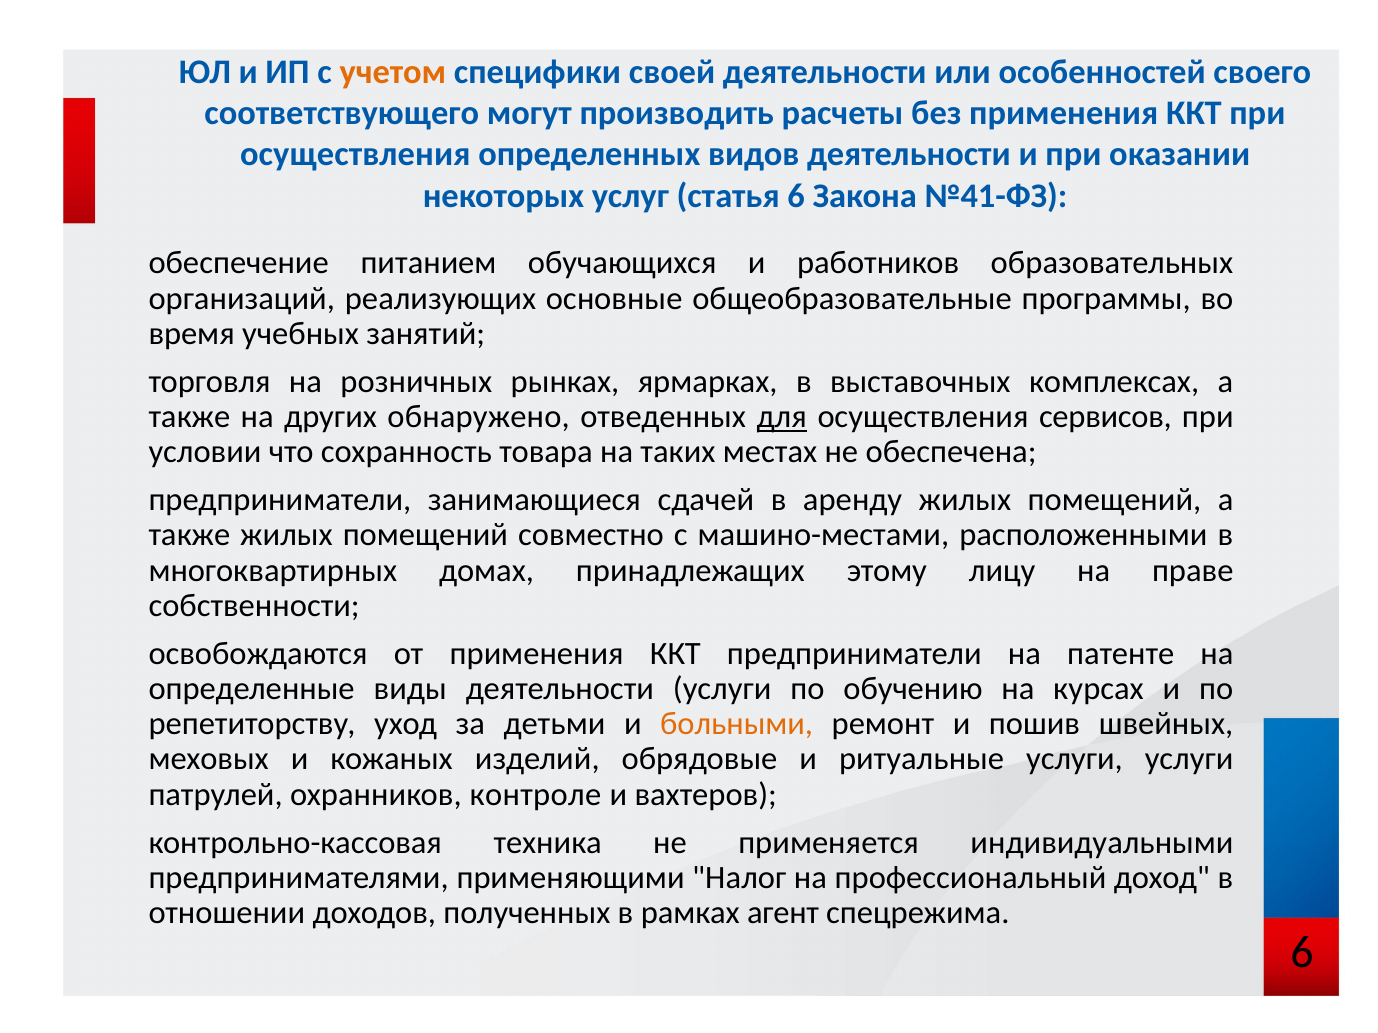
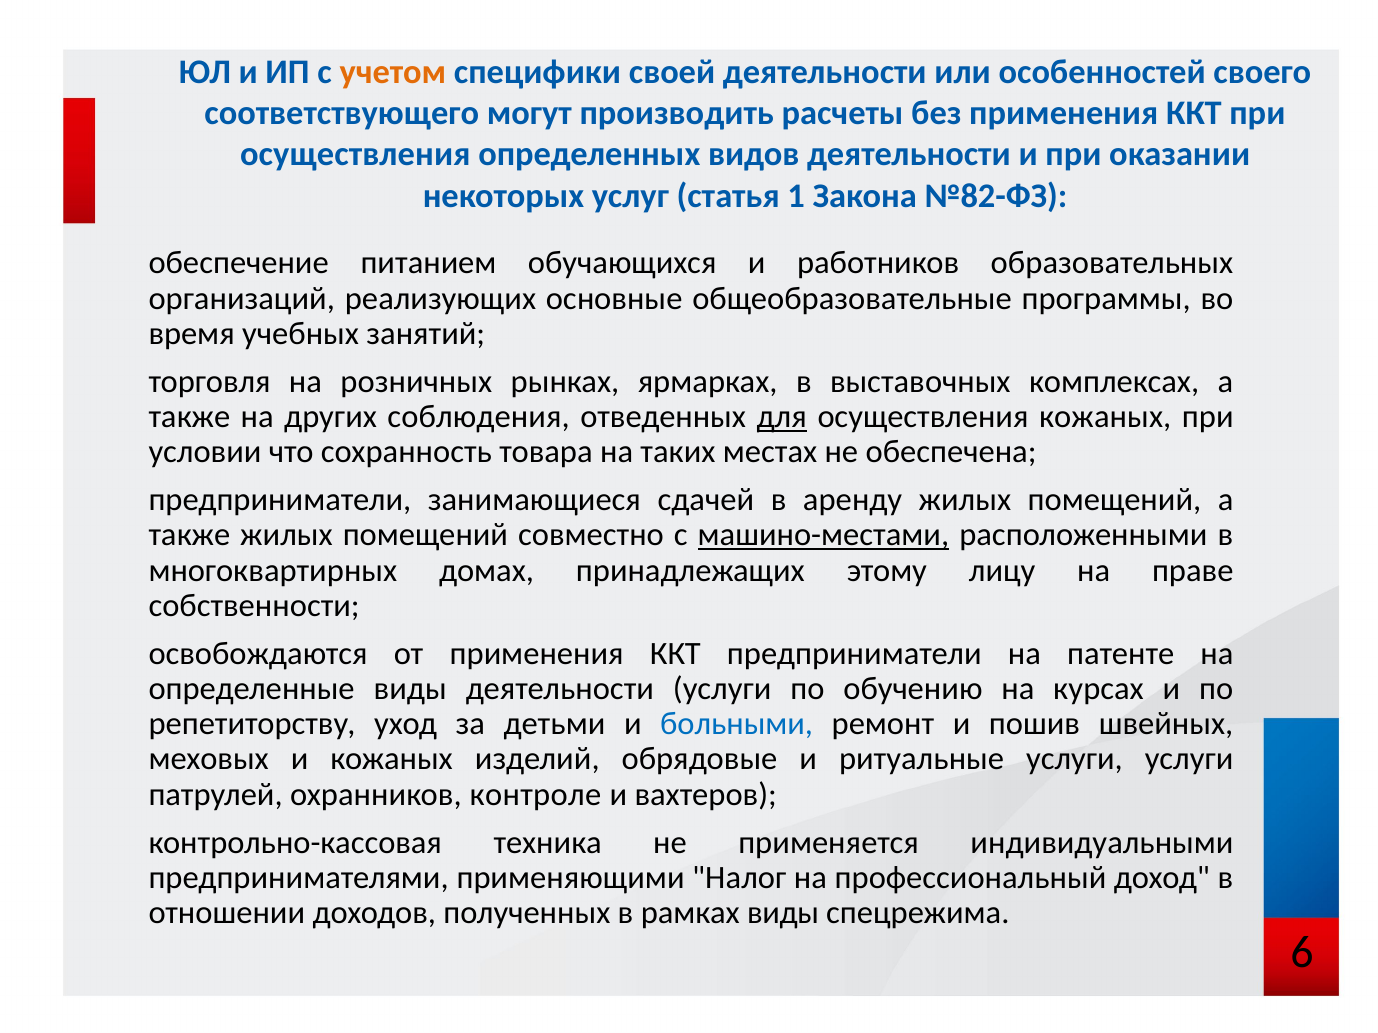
статья 6: 6 -> 1
№41-ФЗ: №41-ФЗ -> №82-ФЗ
обнаружено: обнаружено -> соблюдения
осуществления сервисов: сервисов -> кожаных
машино-местами underline: none -> present
больными colour: orange -> blue
рамках агент: агент -> виды
